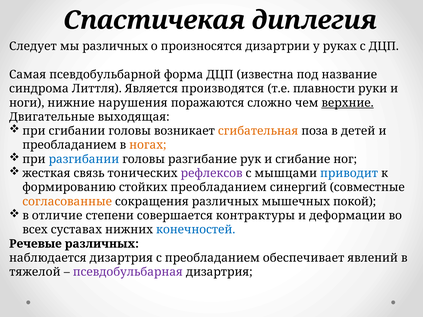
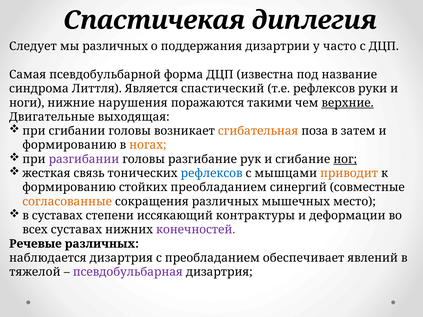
произносятся: произносятся -> поддержания
руках: руках -> часто
производятся: производятся -> спастический
т.е плавности: плавности -> рефлексов
сложно: сложно -> такими
детей: детей -> затем
преобладанием at (70, 145): преобладанием -> формированию
разгибании colour: blue -> purple
ног underline: none -> present
рефлексов at (212, 173) colour: purple -> blue
приводит colour: blue -> orange
покой: покой -> место
в отличие: отличие -> суставах
совершается: совершается -> иссякающий
конечностей colour: blue -> purple
